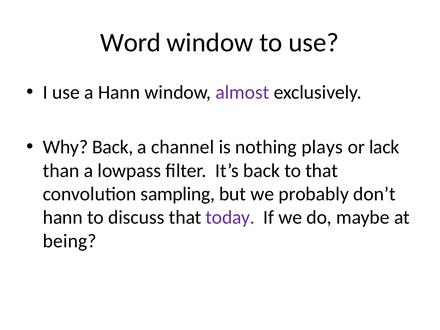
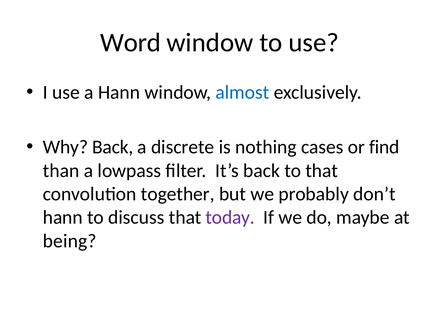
almost colour: purple -> blue
channel: channel -> discrete
plays: plays -> cases
lack: lack -> find
sampling: sampling -> together
